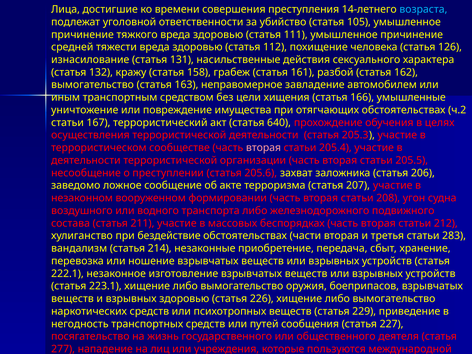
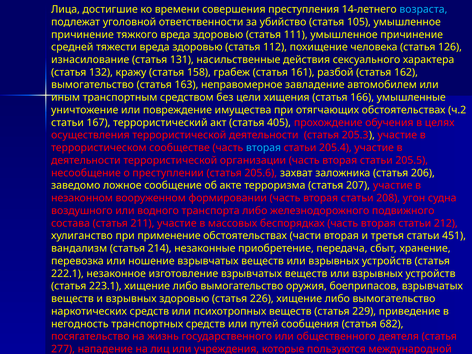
640: 640 -> 405
вторая at (264, 148) colour: pink -> light blue
бездействие: бездействие -> применение
283: 283 -> 451
227: 227 -> 682
